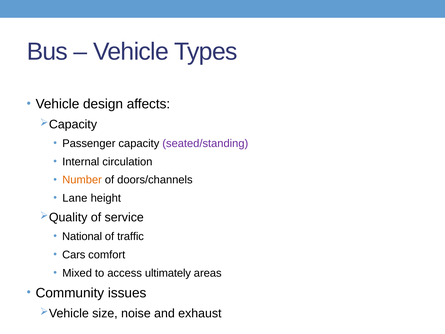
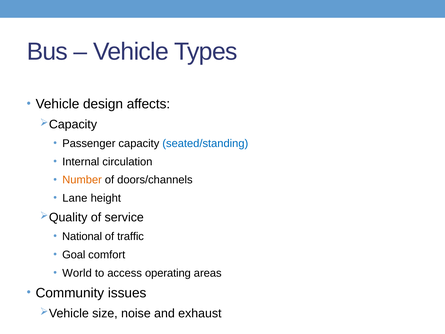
seated/standing colour: purple -> blue
Cars: Cars -> Goal
Mixed: Mixed -> World
ultimately: ultimately -> operating
